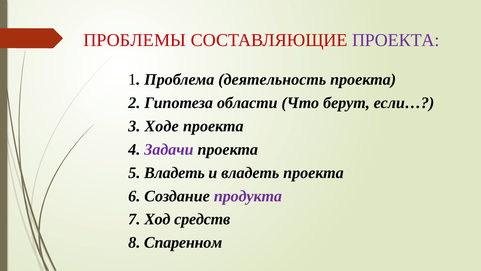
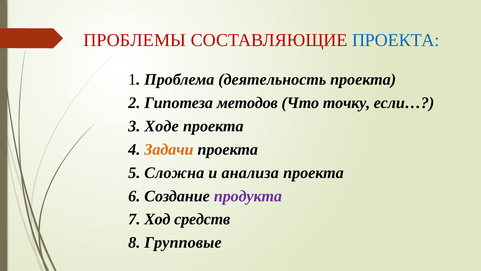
ПРОЕКТА at (396, 40) colour: purple -> blue
области: области -> методов
берут: берут -> точку
Задачи colour: purple -> orange
5 Владеть: Владеть -> Сложна
и владеть: владеть -> анализа
Спаренном: Спаренном -> Групповые
